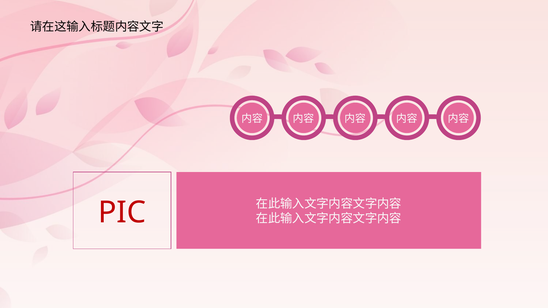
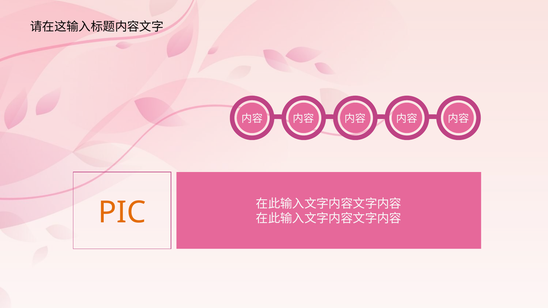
PIC colour: red -> orange
